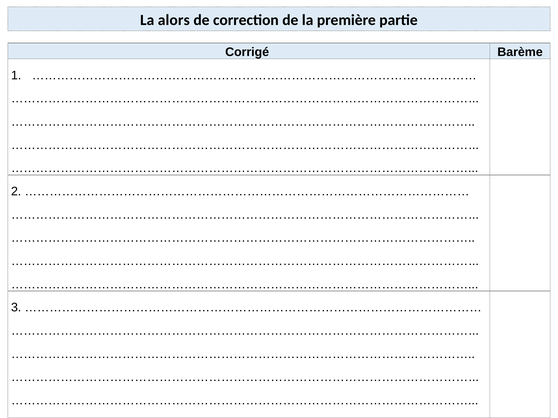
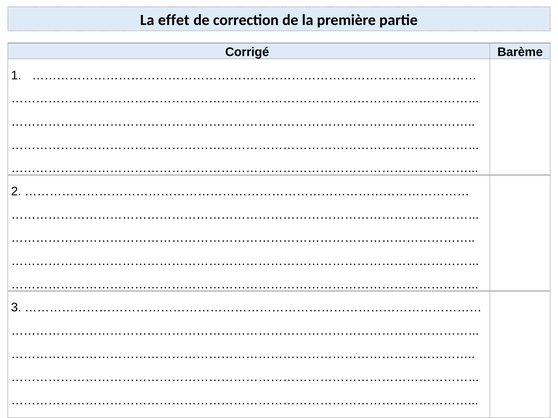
alors: alors -> effet
